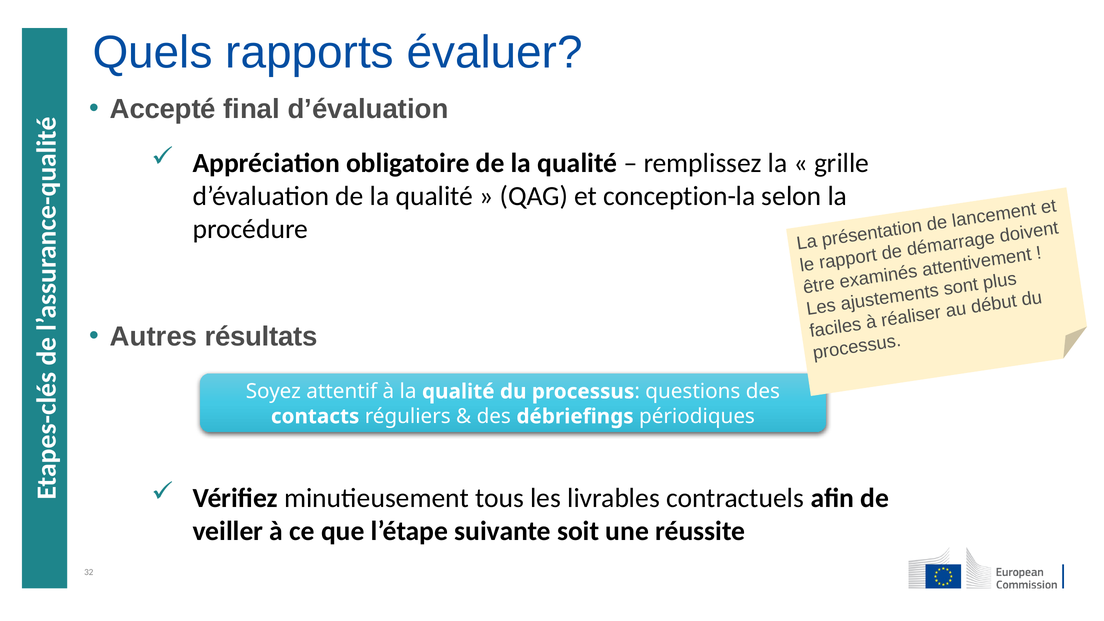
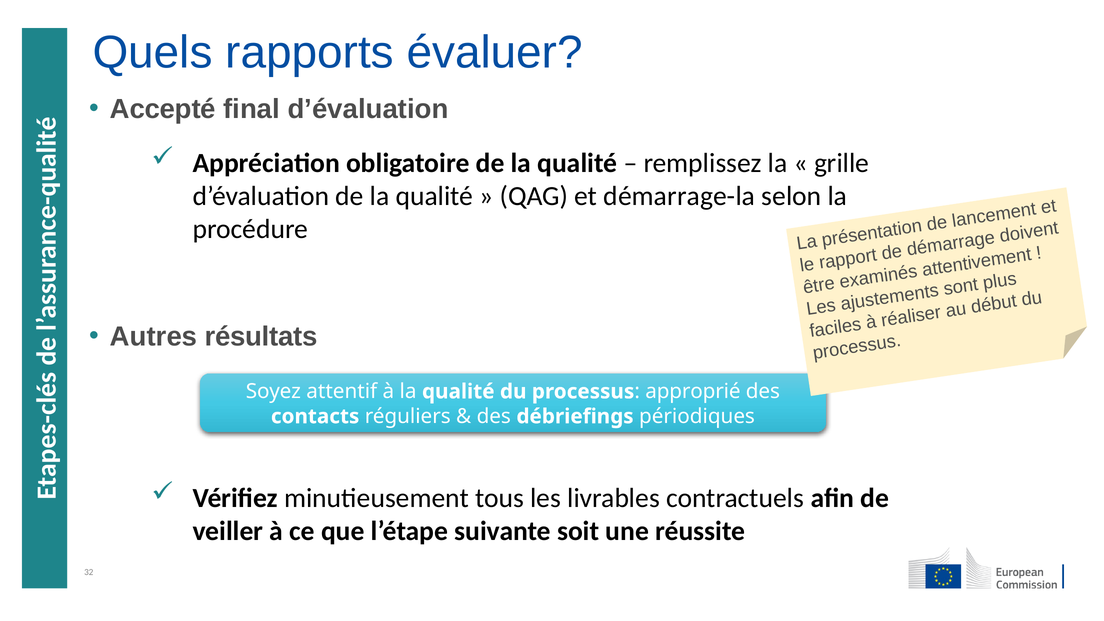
conception-la: conception-la -> démarrage-la
questions: questions -> approprié
